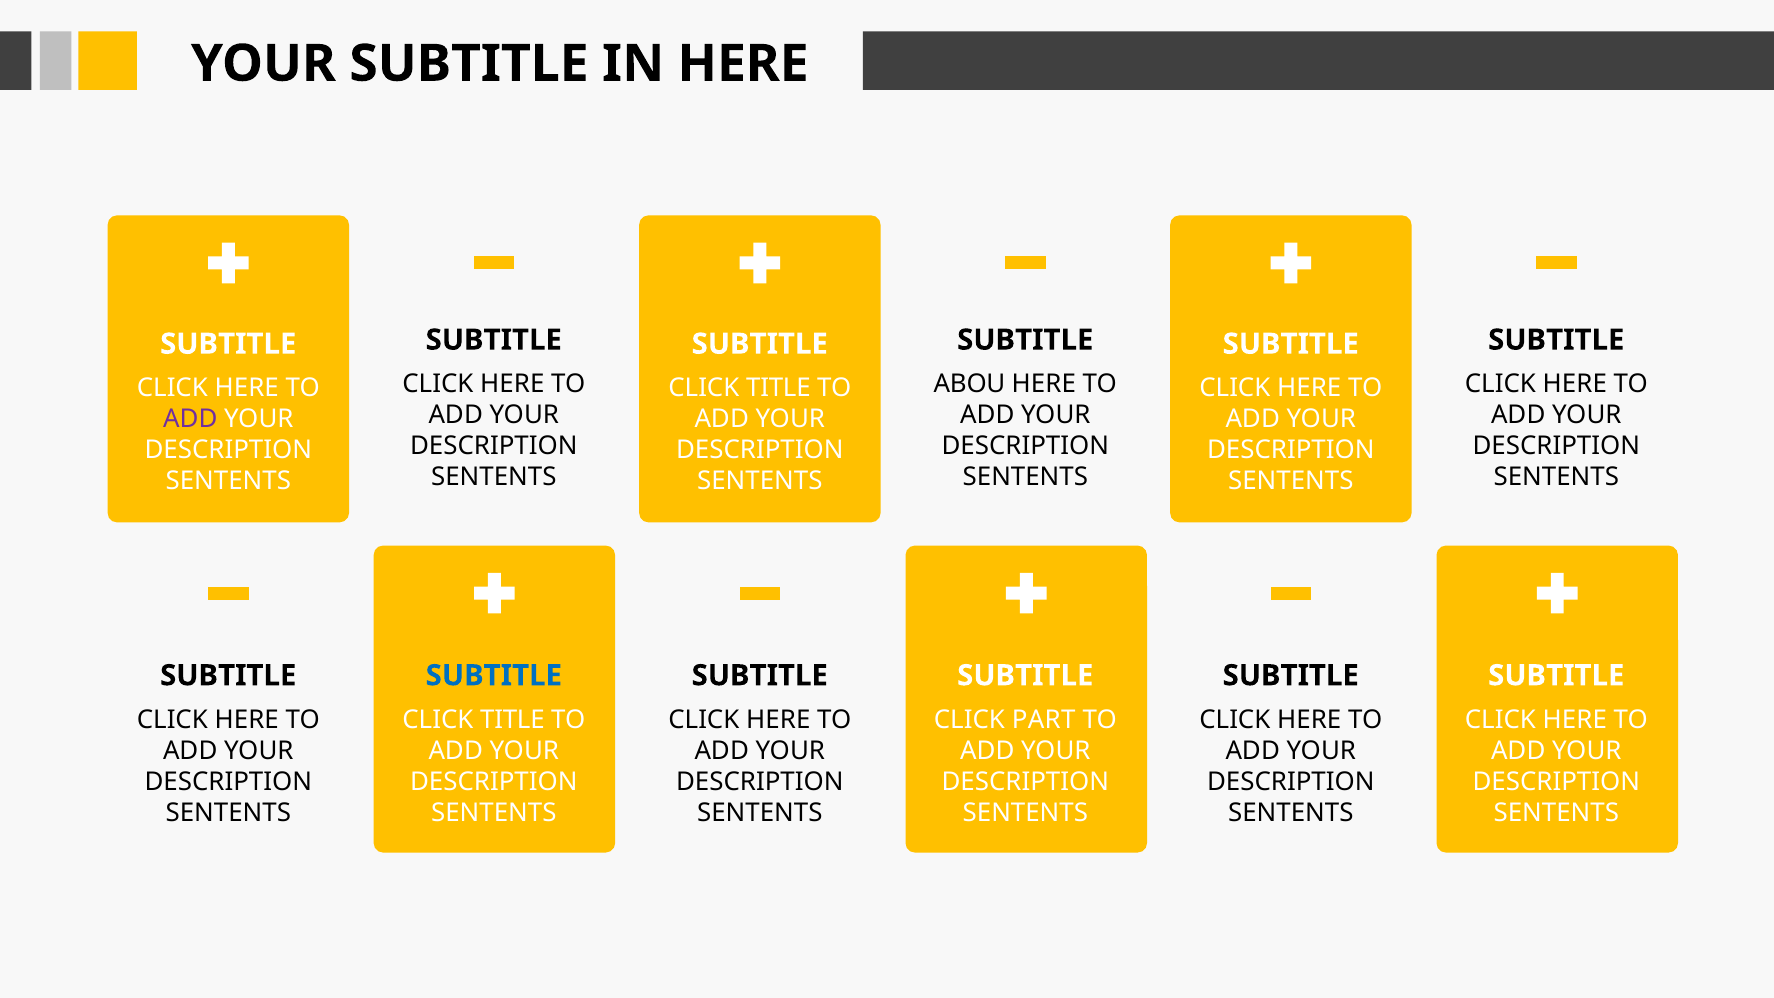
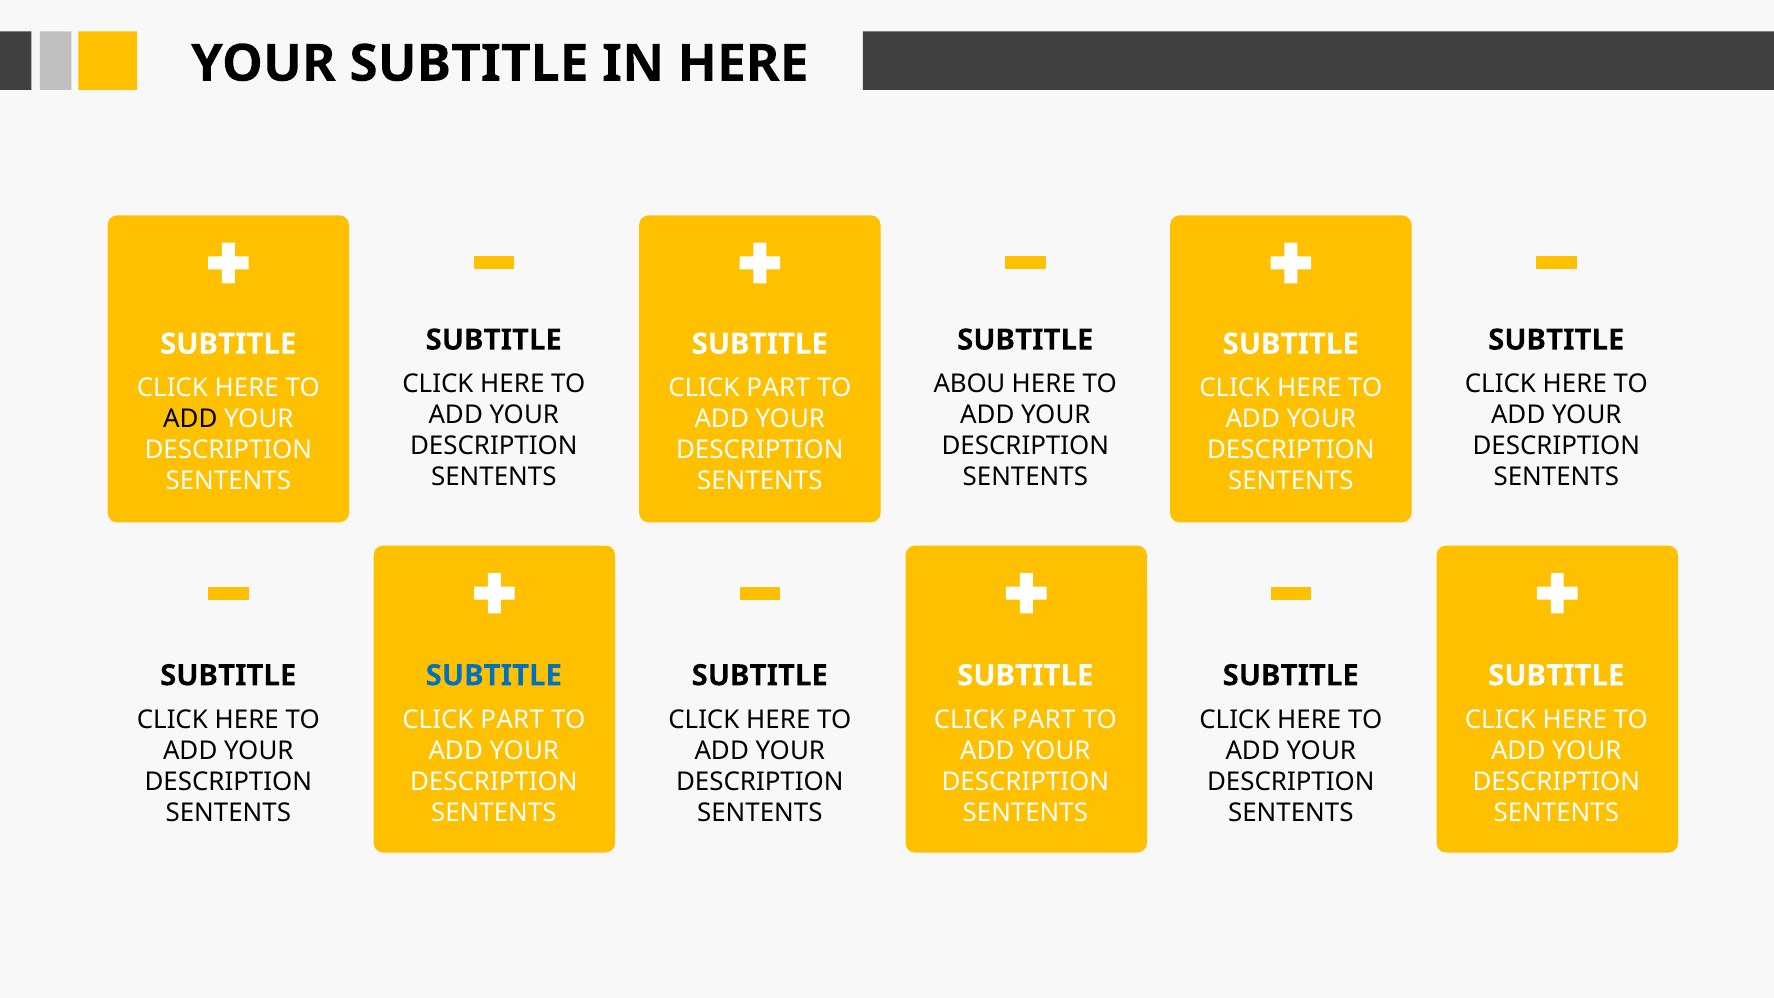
TITLE at (778, 388): TITLE -> PART
ADD at (190, 419) colour: purple -> black
TITLE at (512, 720): TITLE -> PART
